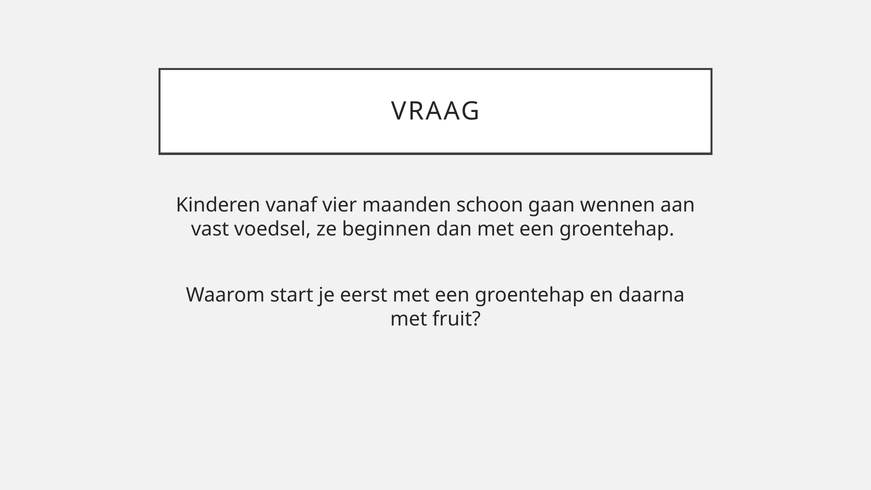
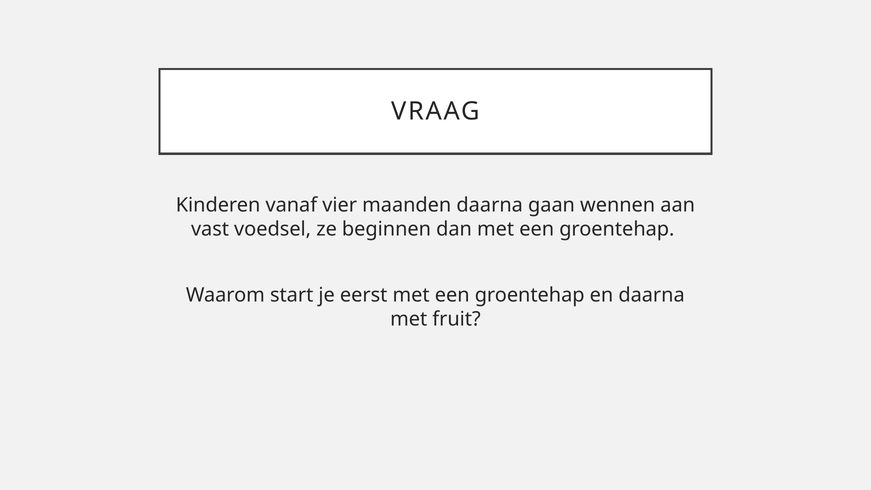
maanden schoon: schoon -> daarna
